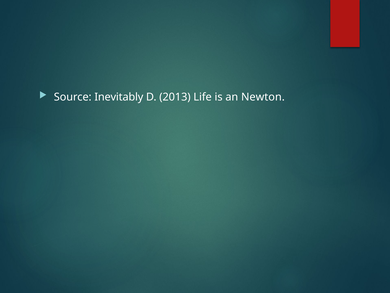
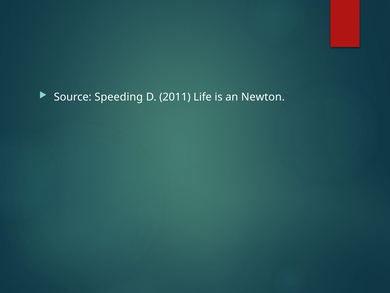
Inevitably: Inevitably -> Speeding
2013: 2013 -> 2011
